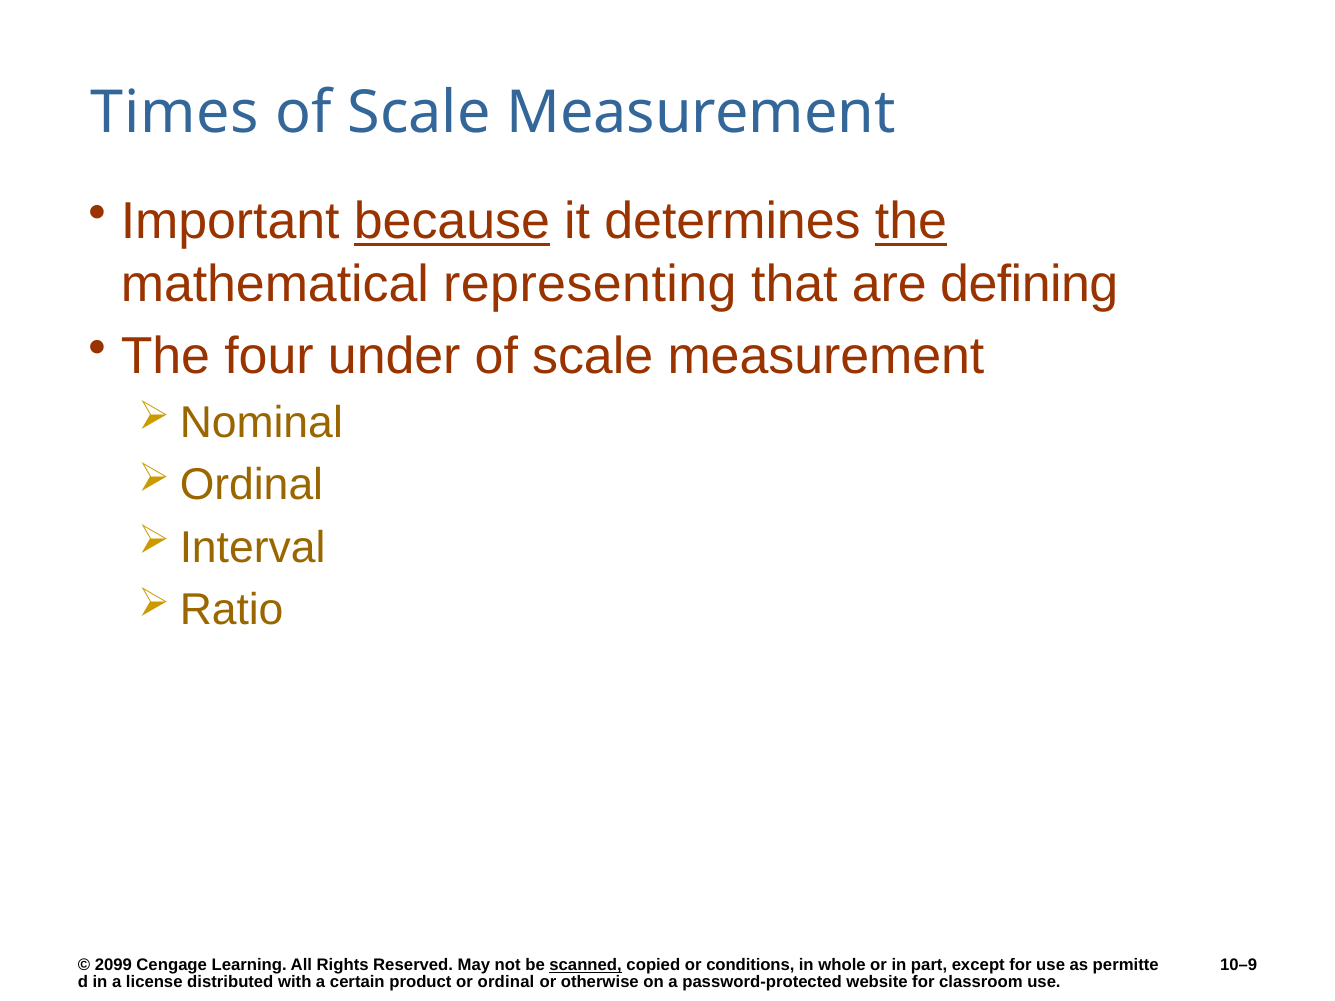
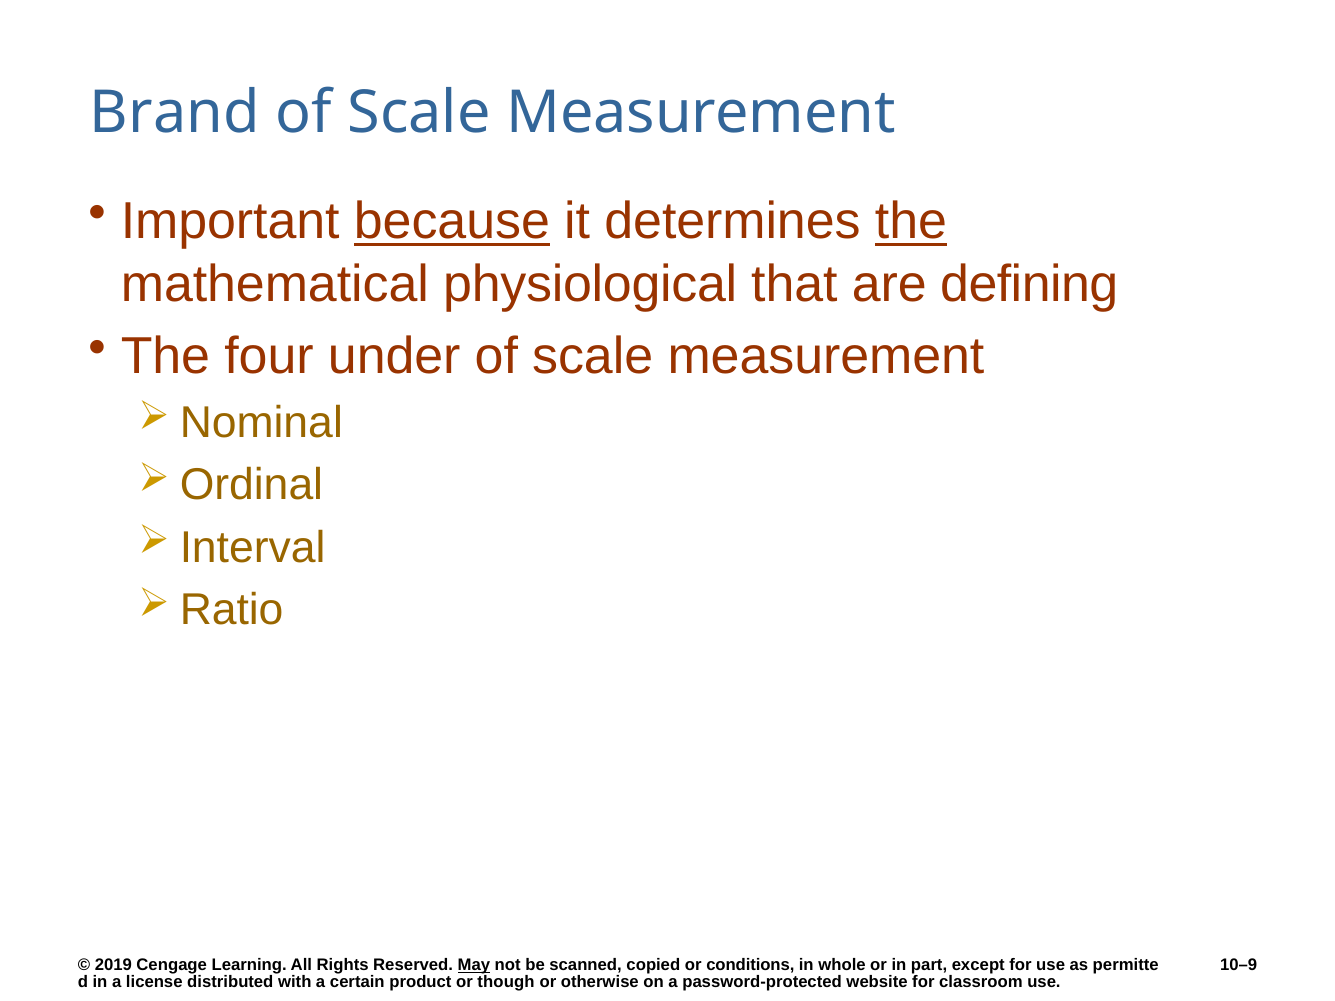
Times: Times -> Brand
representing: representing -> physiological
2099: 2099 -> 2019
May underline: none -> present
scanned underline: present -> none
ordinal: ordinal -> though
